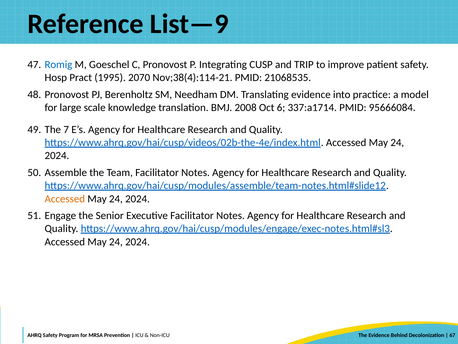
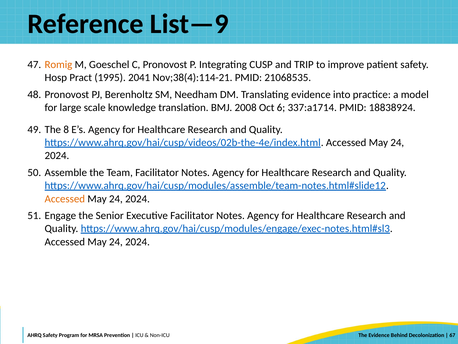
Romig colour: blue -> orange
2070: 2070 -> 2041
95666084: 95666084 -> 18838924
7: 7 -> 8
